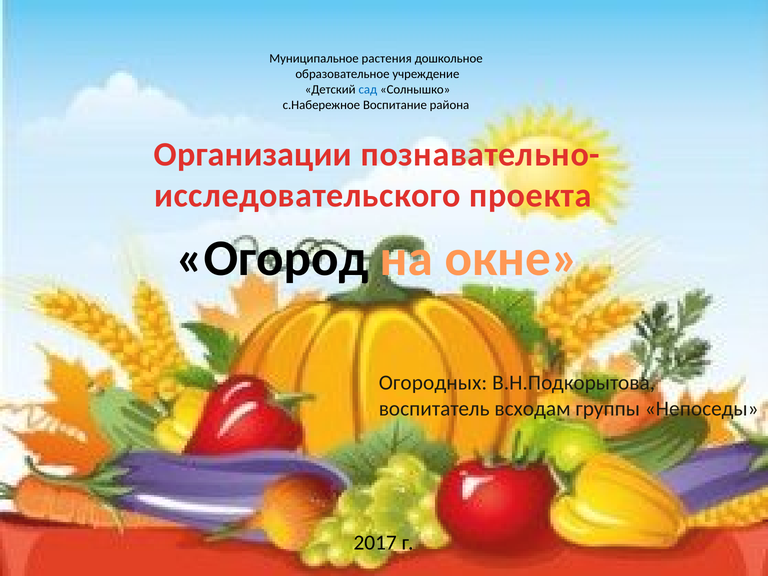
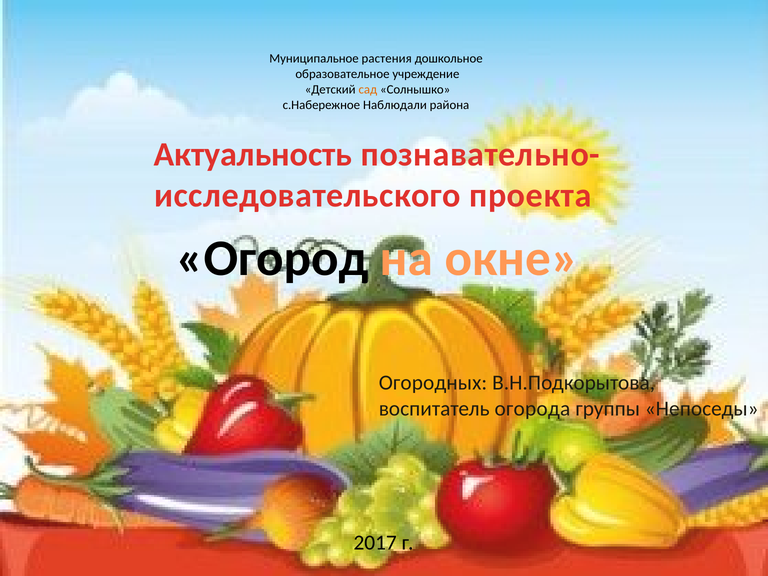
сад colour: blue -> orange
Воспитание: Воспитание -> Наблюдали
Организации: Организации -> Актуальность
всходам: всходам -> огорода
